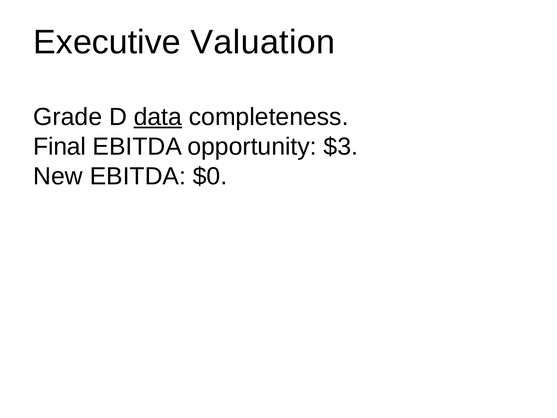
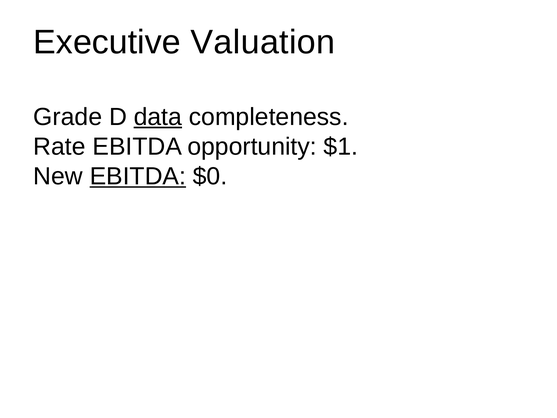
Final: Final -> Rate
$3: $3 -> $1
EBITDA at (138, 176) underline: none -> present
